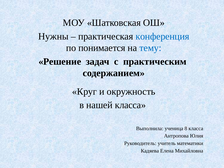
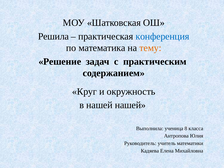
Нужны: Нужны -> Решила
понимается: понимается -> математика
тему colour: blue -> orange
нашей класса: класса -> нашей
